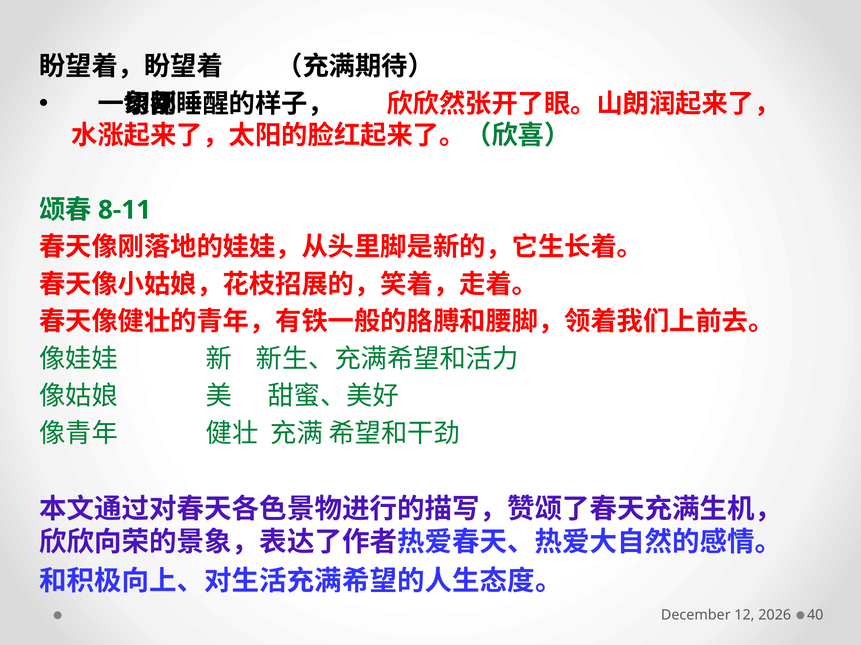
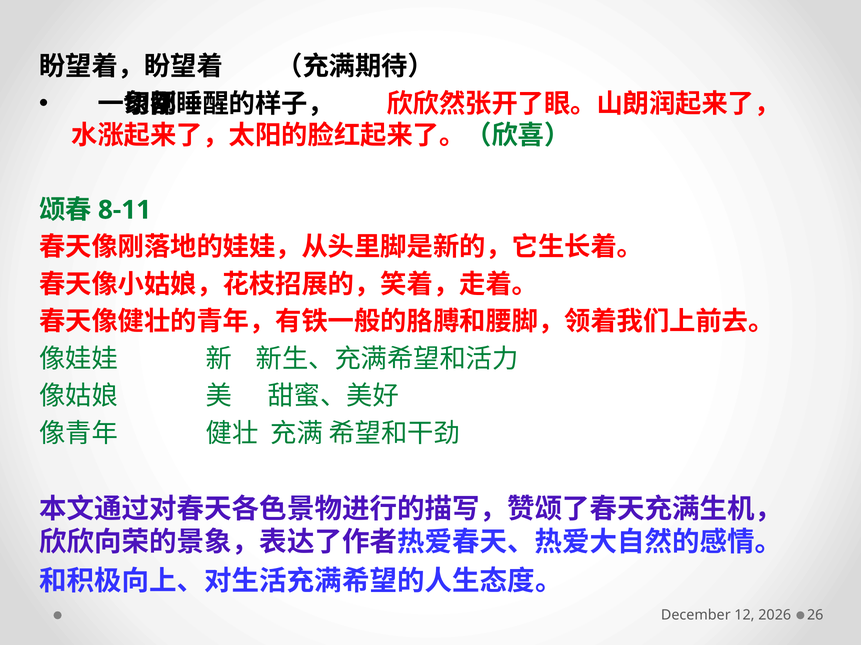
40: 40 -> 26
